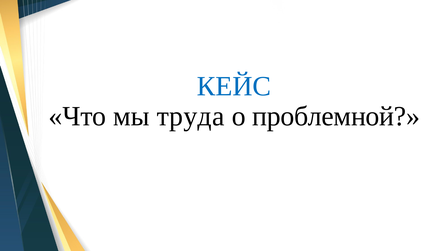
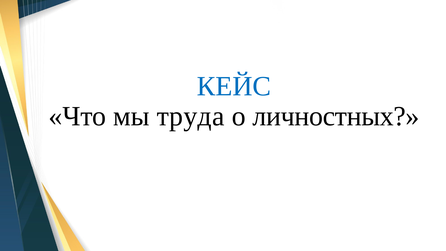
проблемной: проблемной -> личностных
